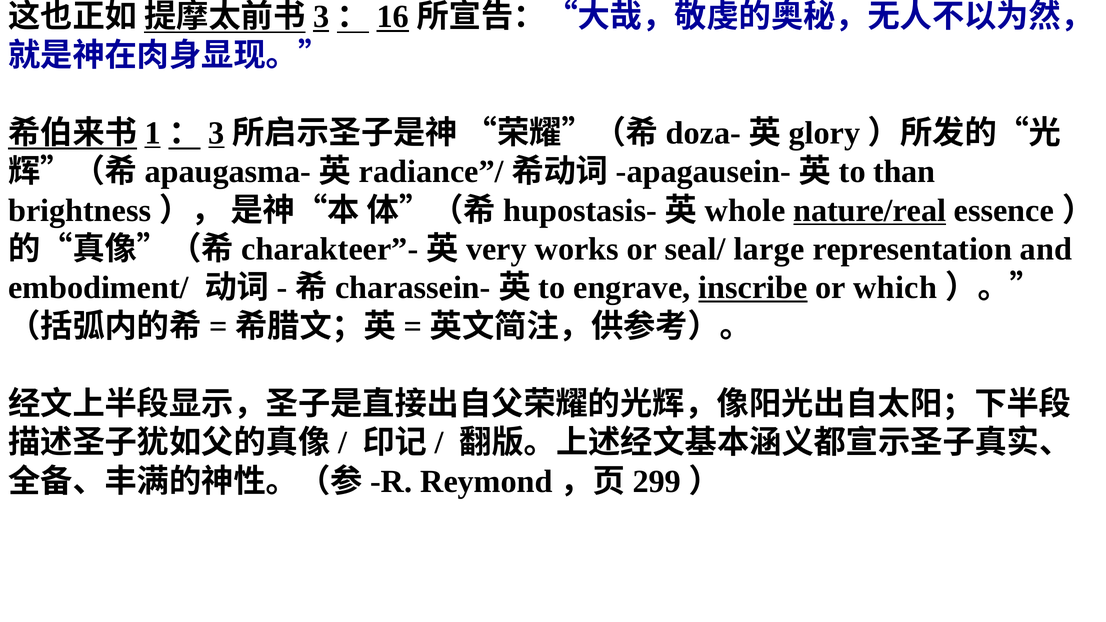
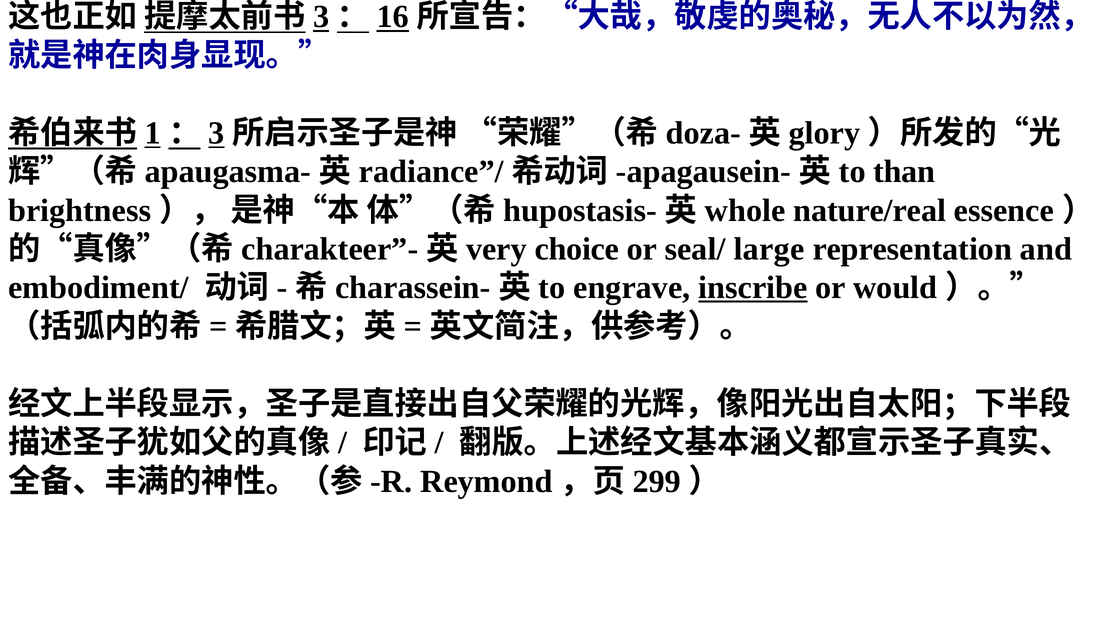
nature/real underline: present -> none
works: works -> choice
which: which -> would
